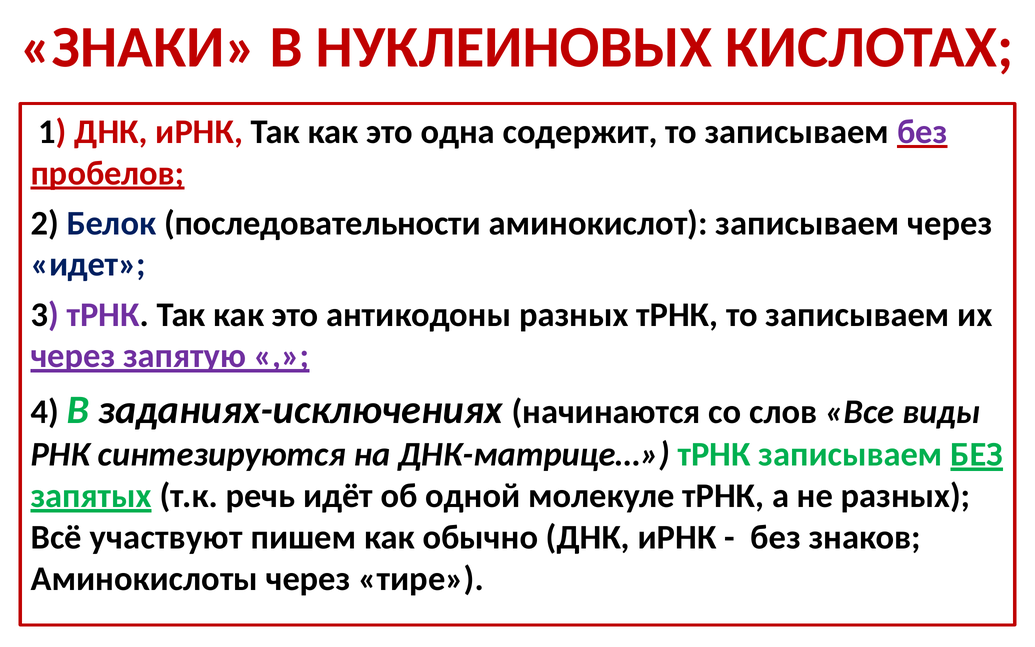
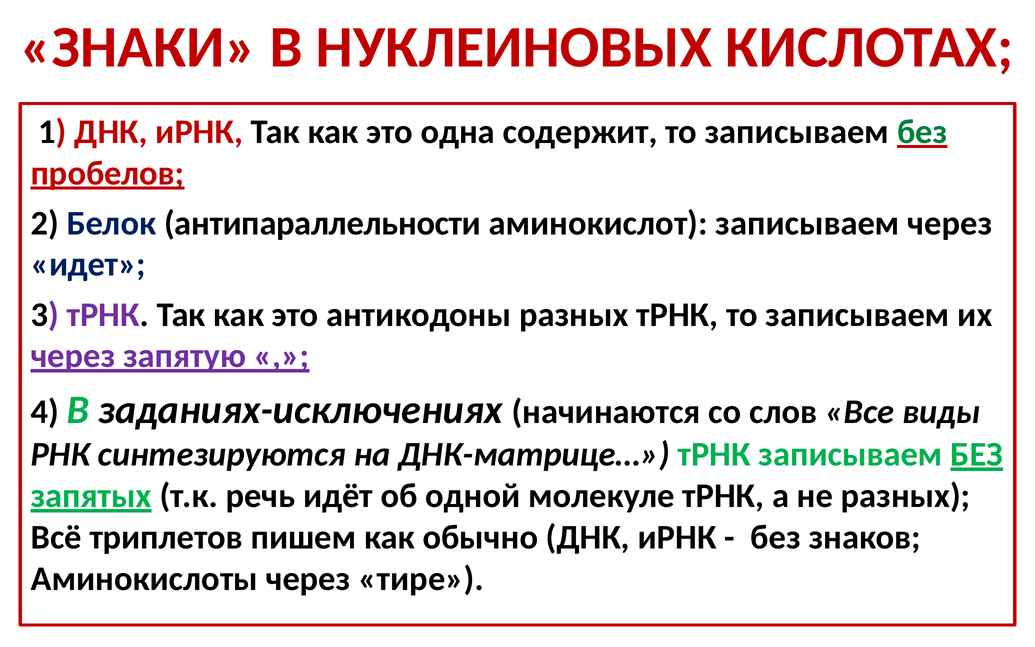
без at (922, 132) colour: purple -> green
последовательности: последовательности -> антипараллельности
участвуют: участвуют -> триплетов
